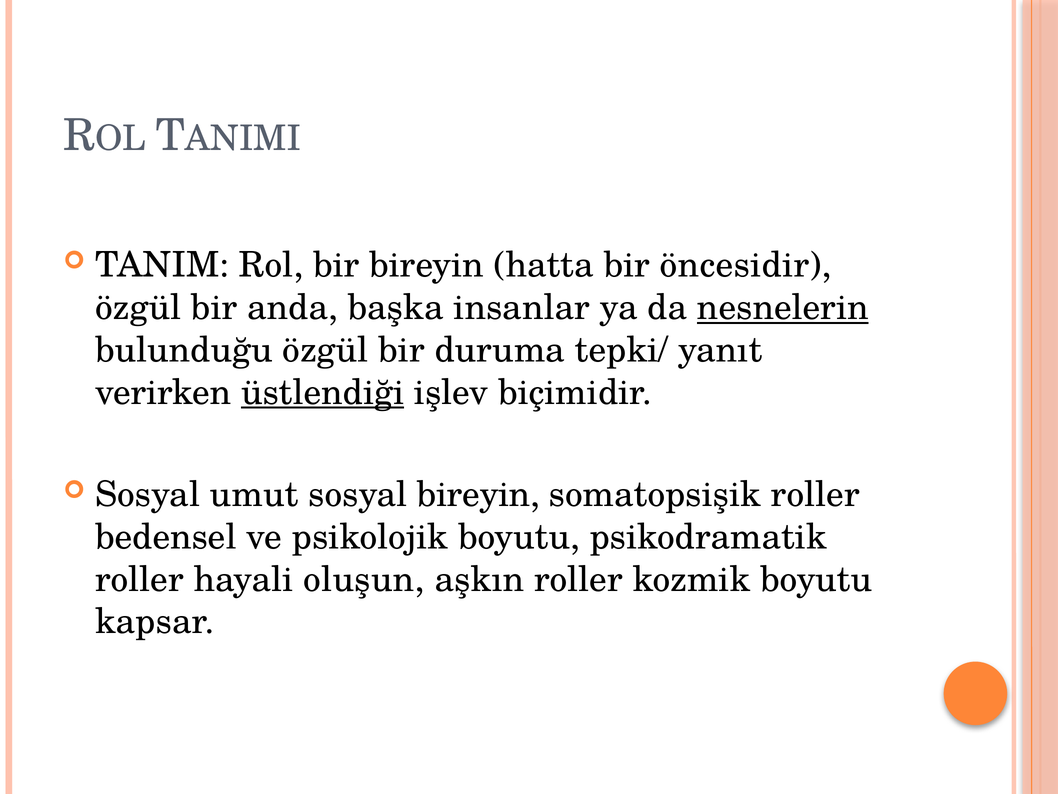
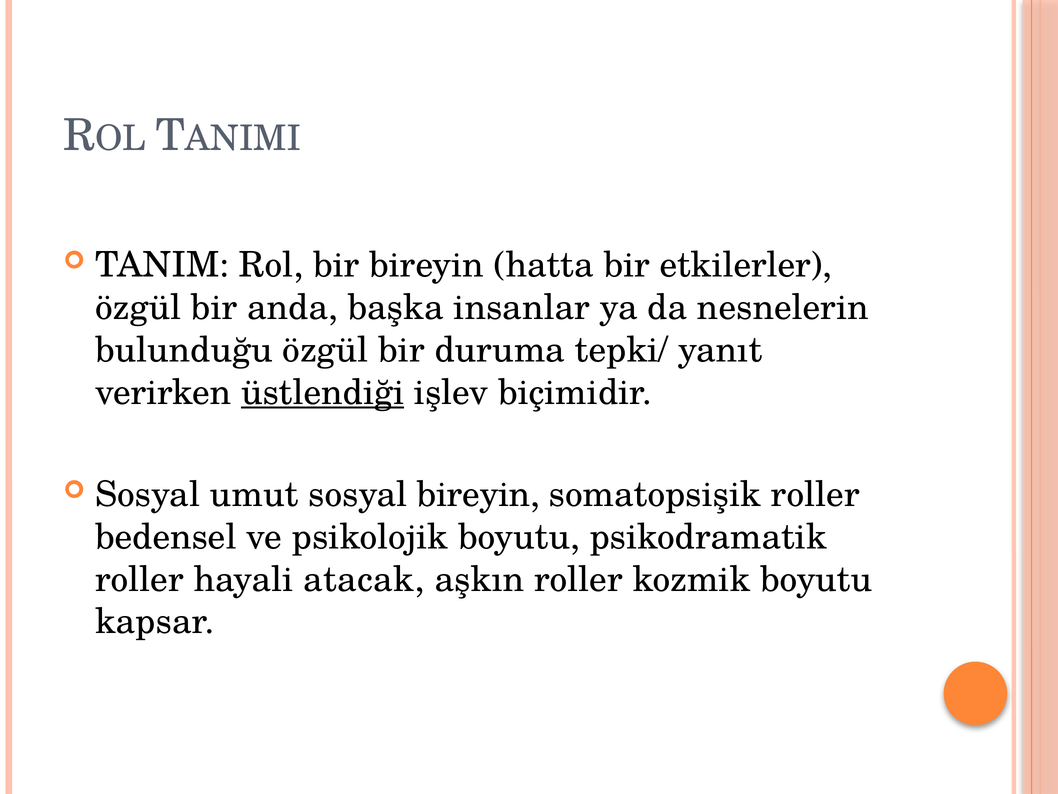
öncesidir: öncesidir -> etkilerler
nesnelerin underline: present -> none
oluşun: oluşun -> atacak
